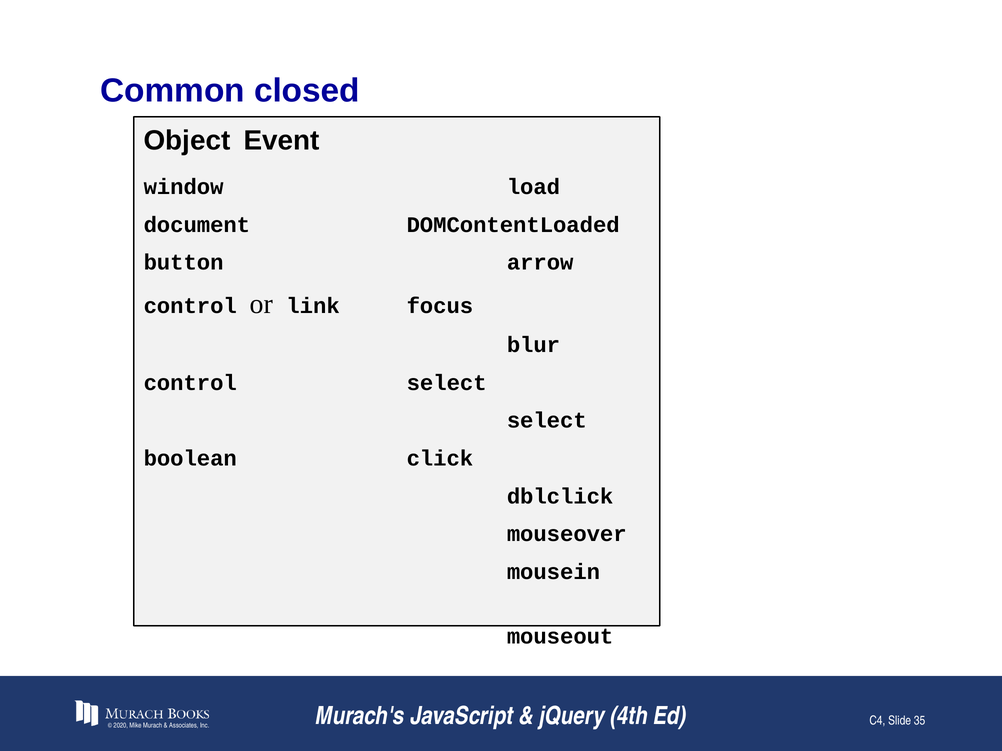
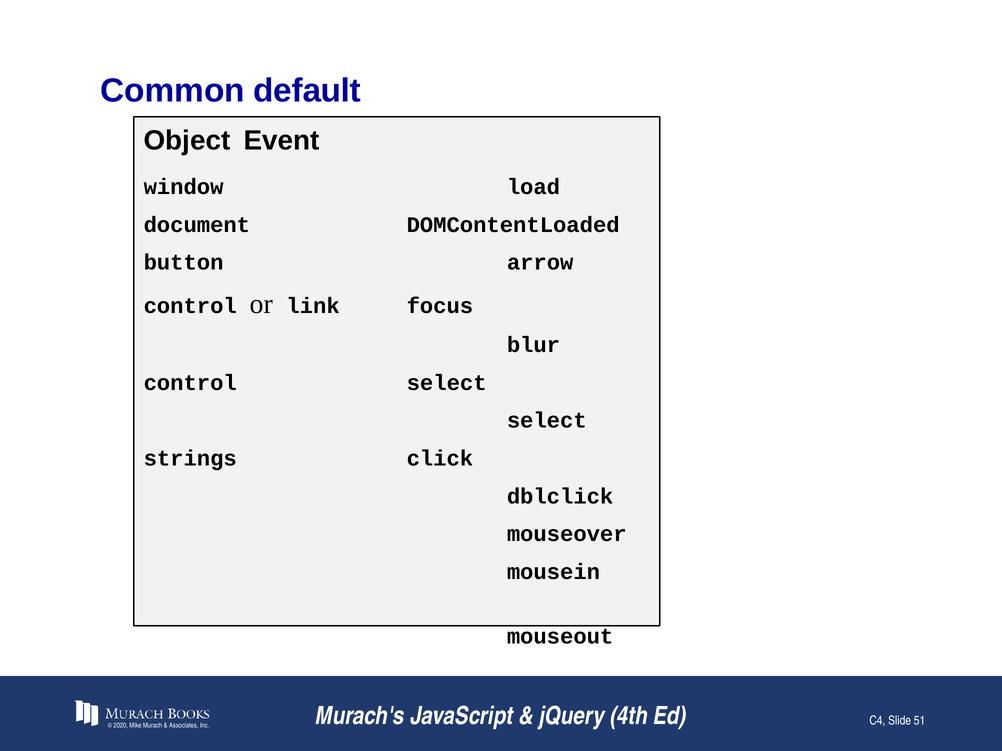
closed: closed -> default
boolean: boolean -> strings
35: 35 -> 51
